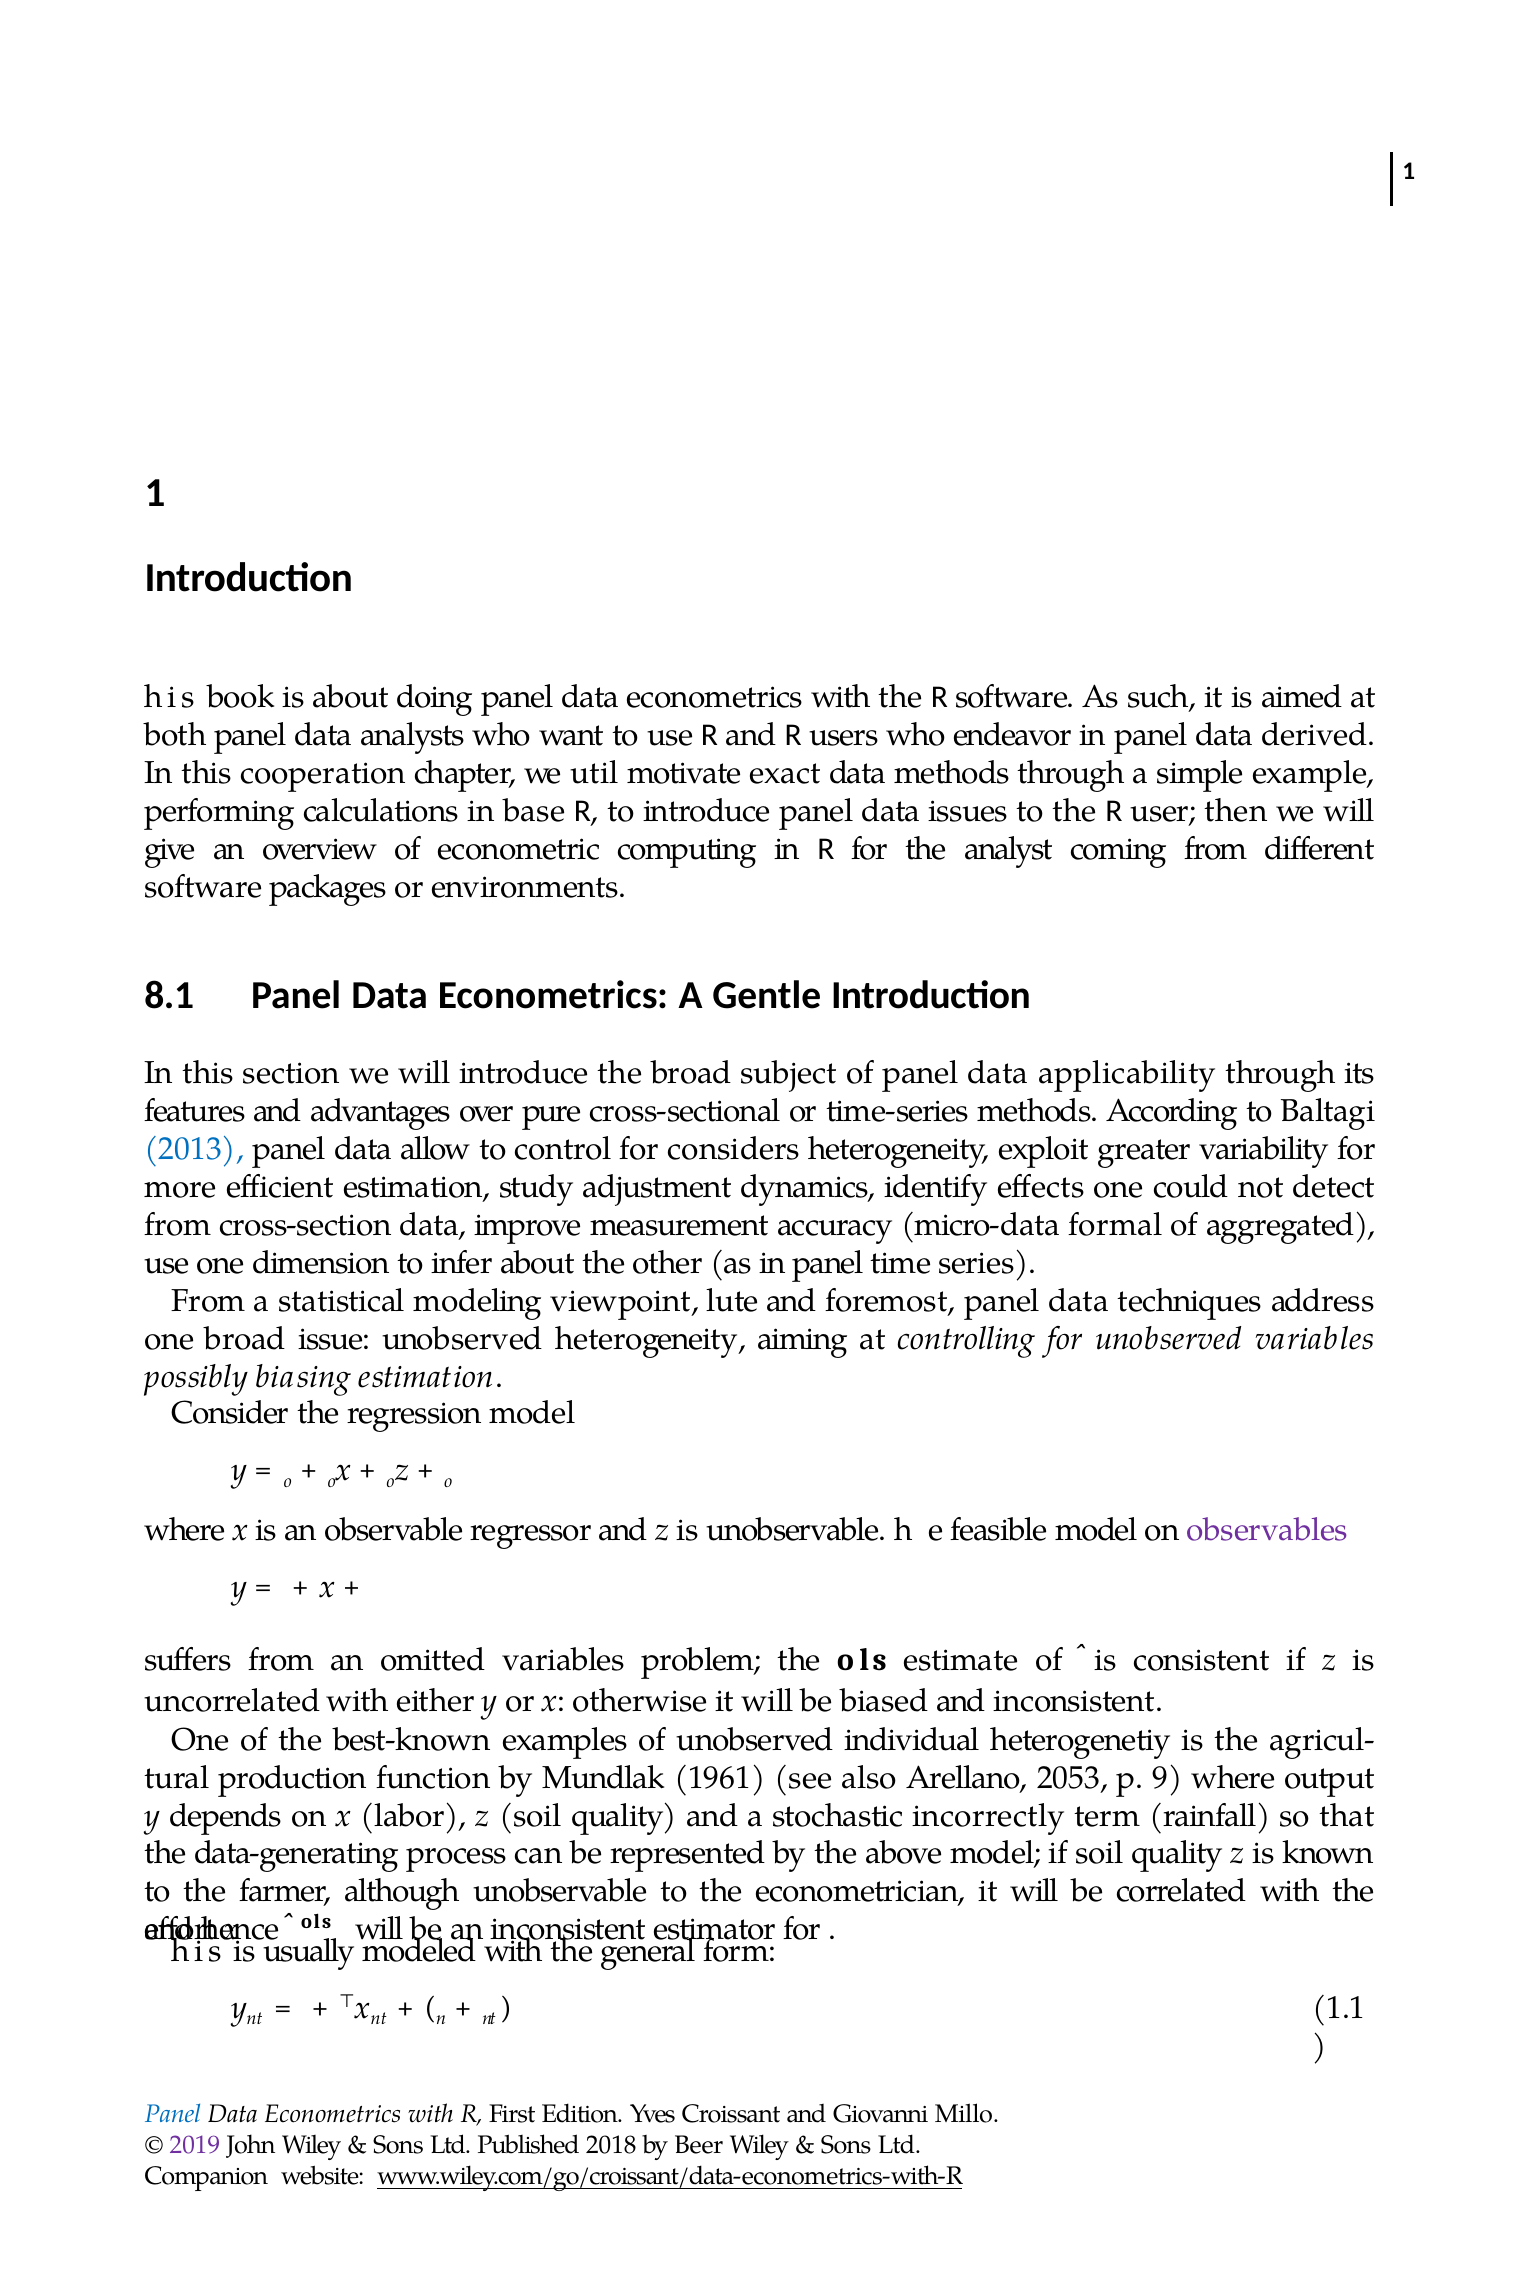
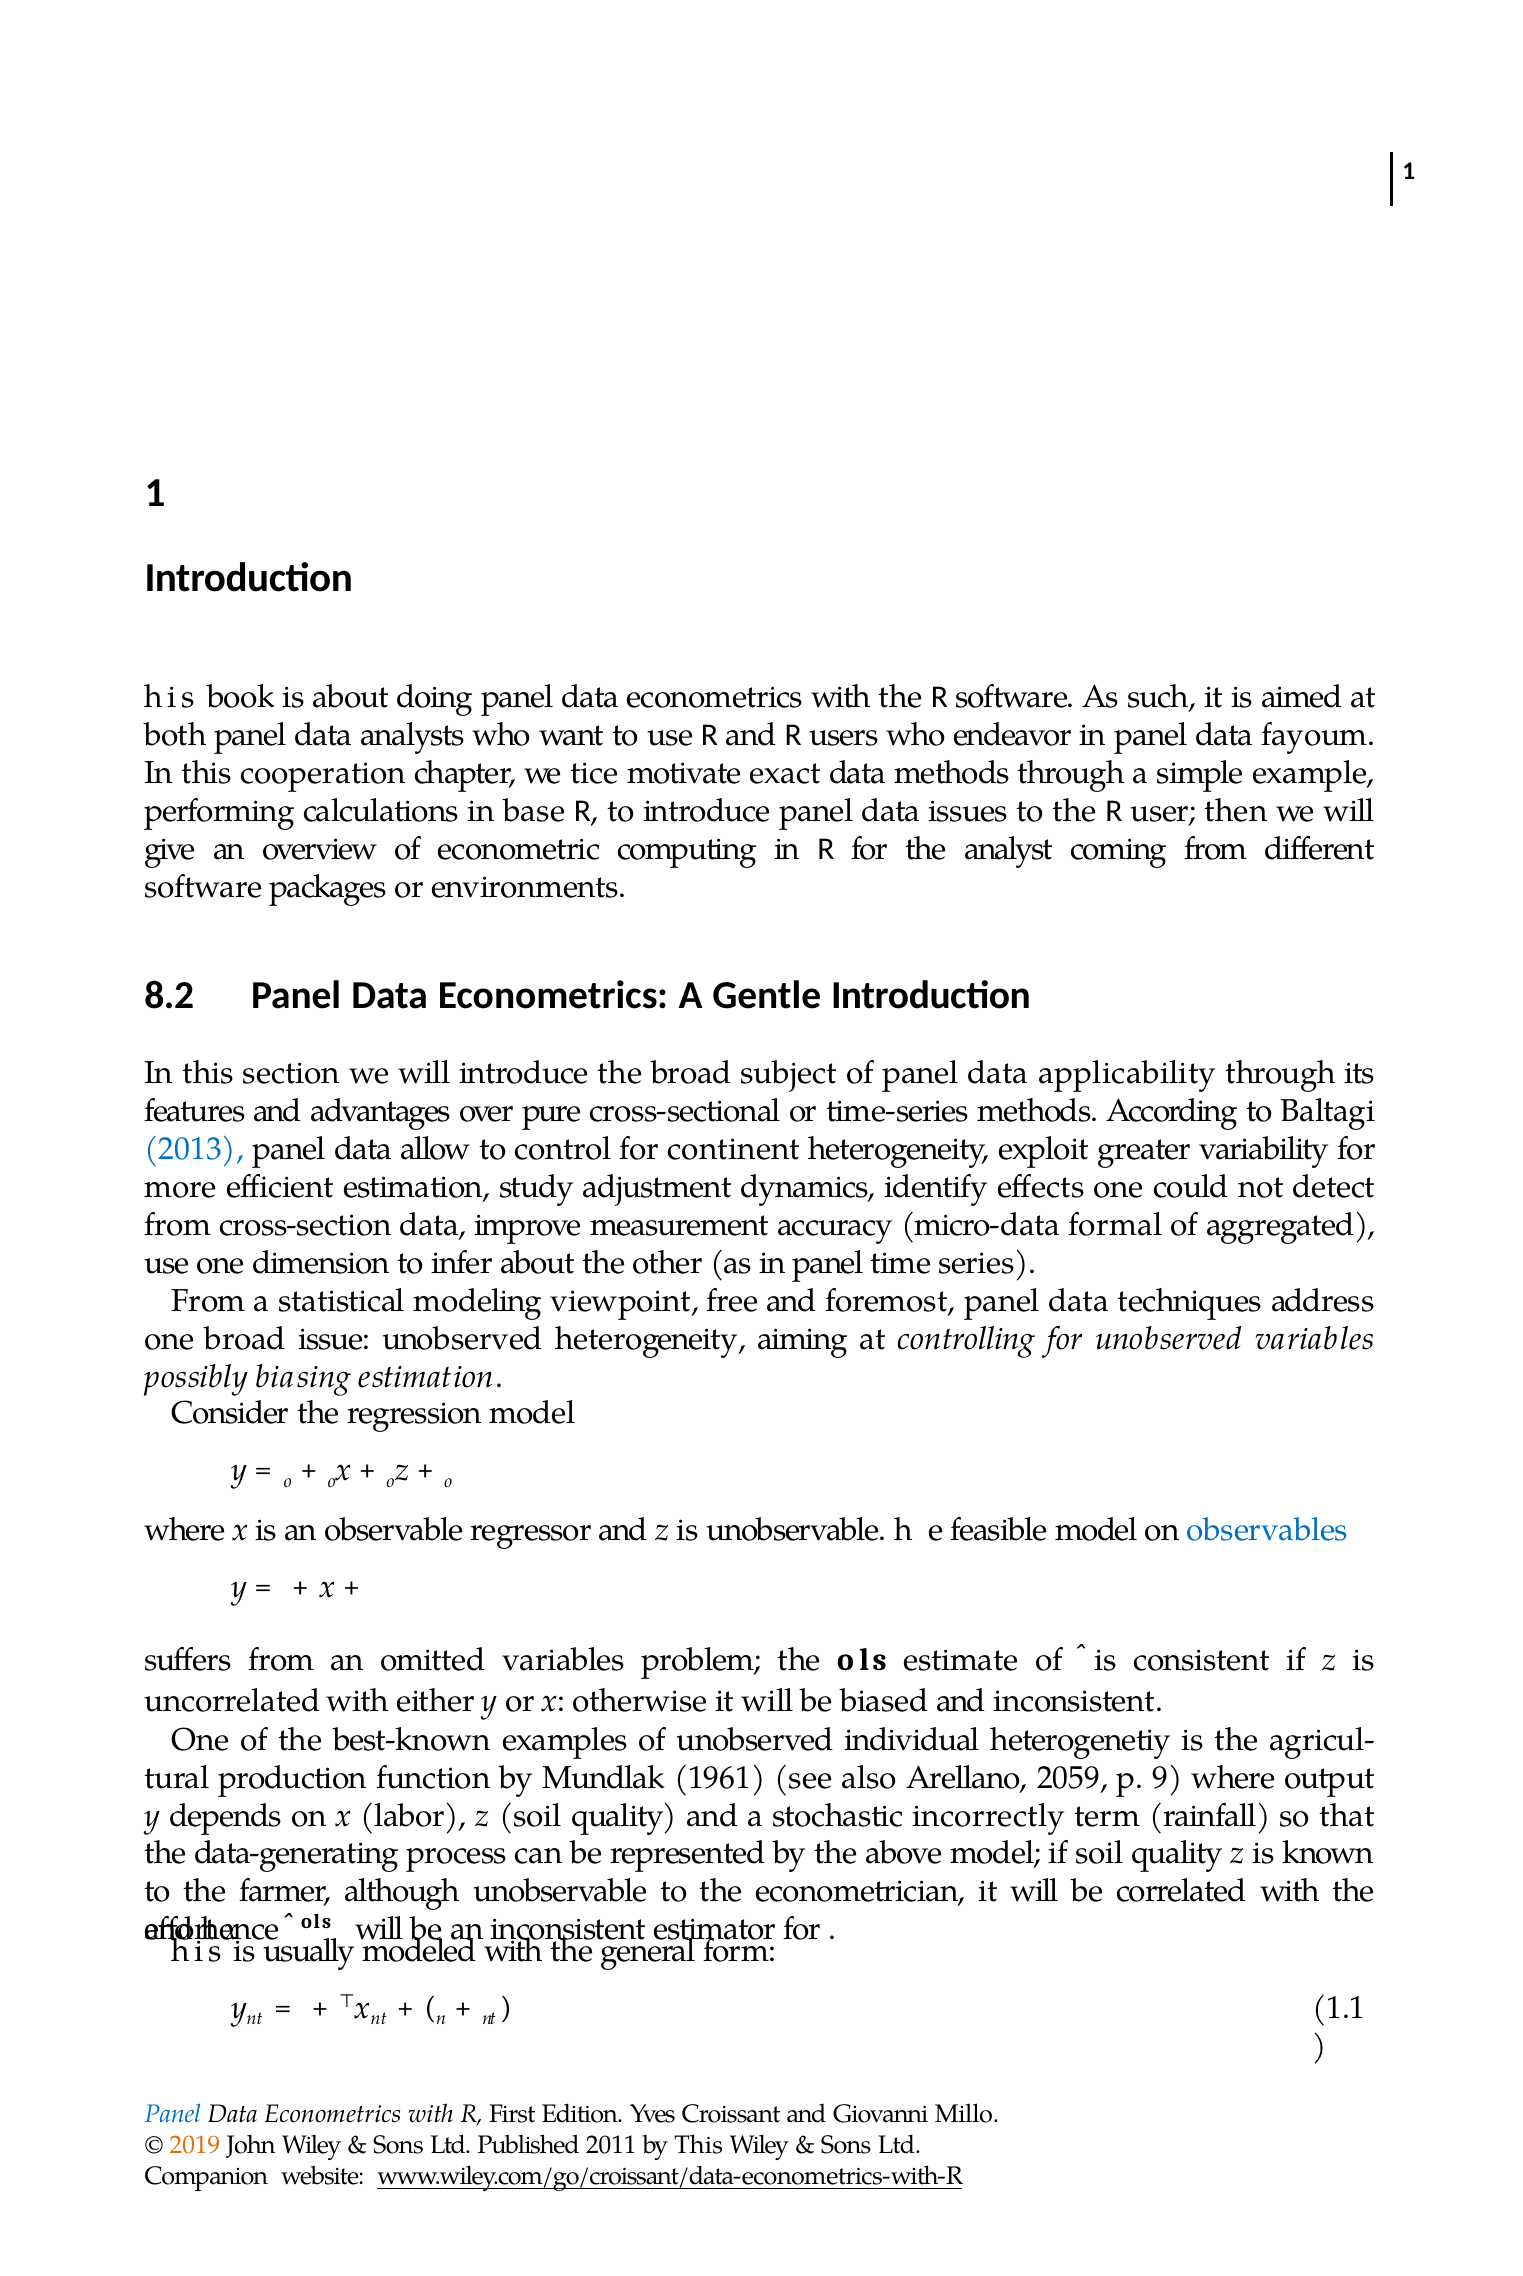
derived: derived -> fayoum
util: util -> tice
8.1: 8.1 -> 8.2
considers: considers -> continent
lute: lute -> free
observables colour: purple -> blue
2053: 2053 -> 2059
2019 colour: purple -> orange
2018: 2018 -> 2011
by Beer: Beer -> This
